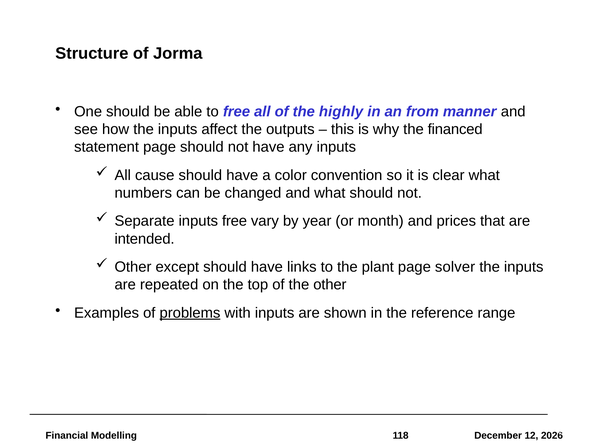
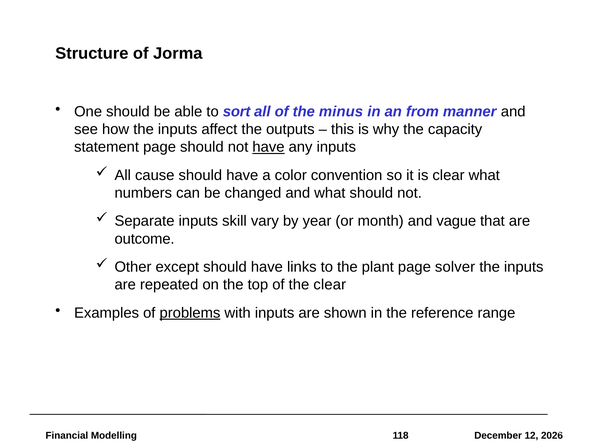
to free: free -> sort
highly: highly -> minus
financed: financed -> capacity
have at (268, 147) underline: none -> present
inputs free: free -> skill
prices: prices -> vague
intended: intended -> outcome
the other: other -> clear
